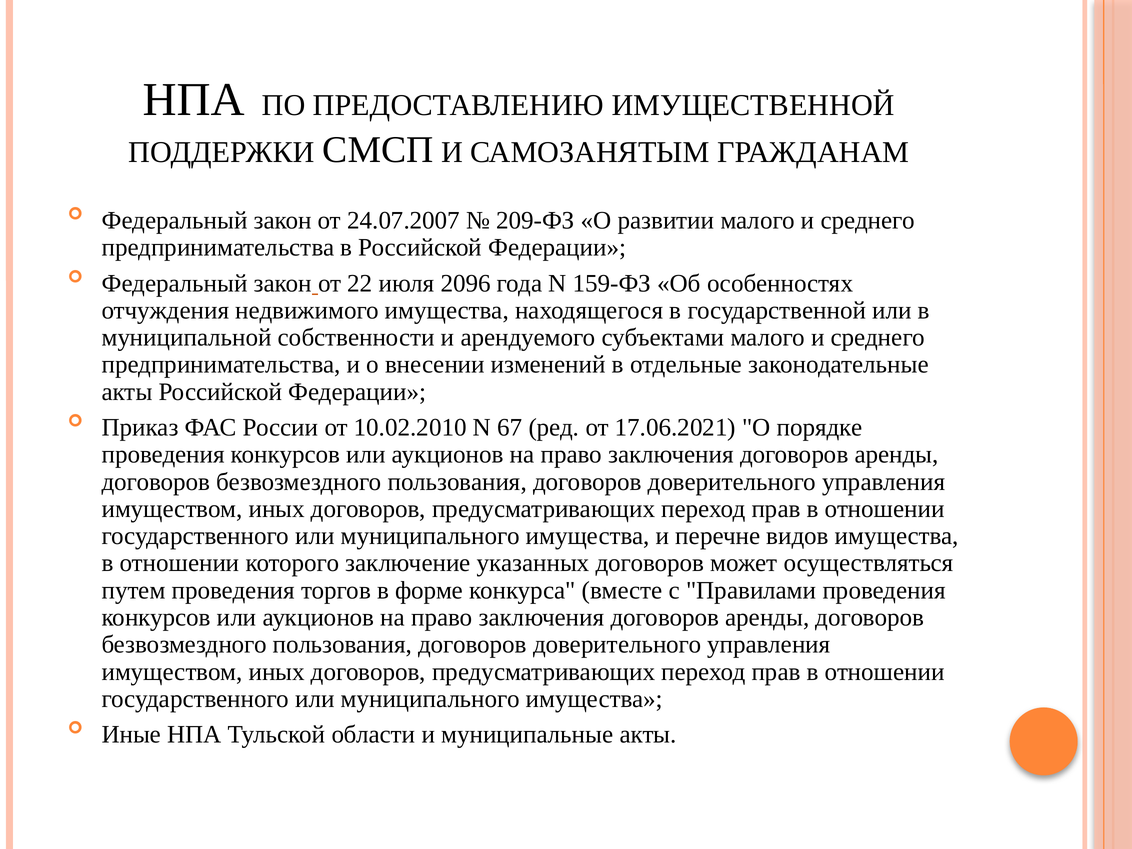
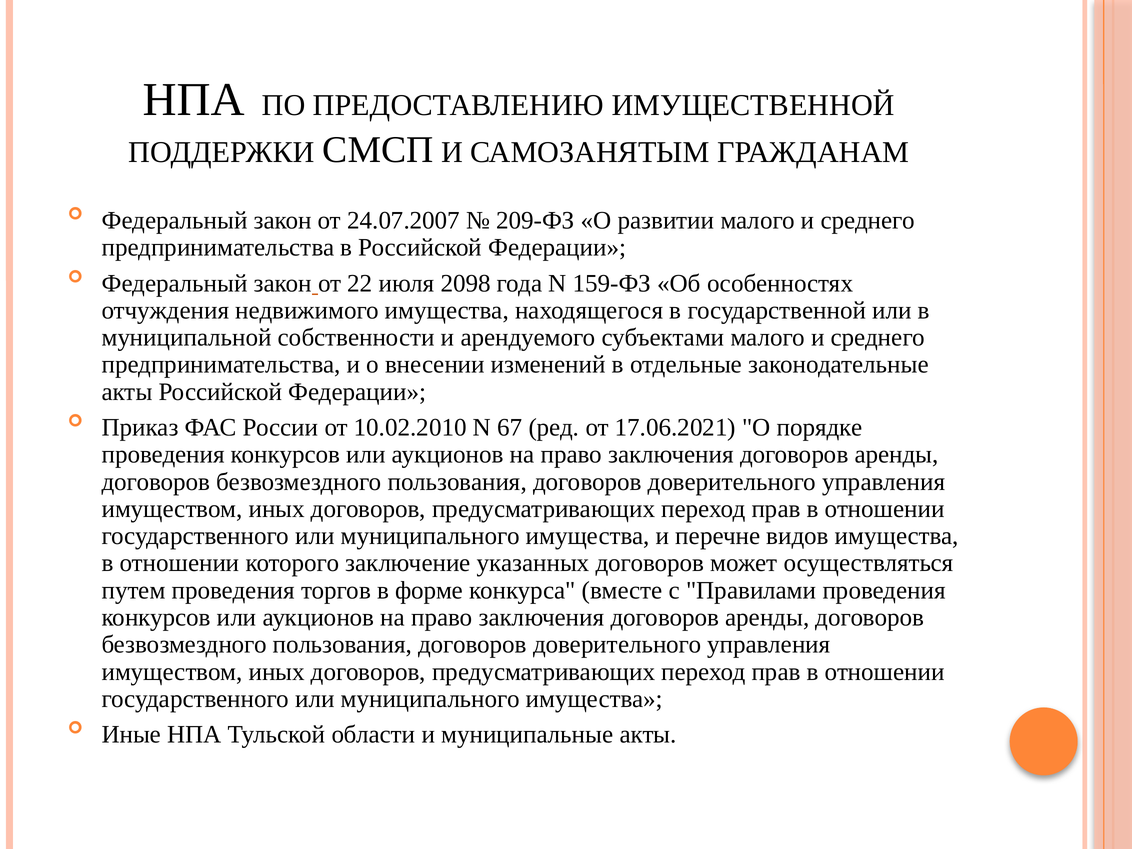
2096: 2096 -> 2098
